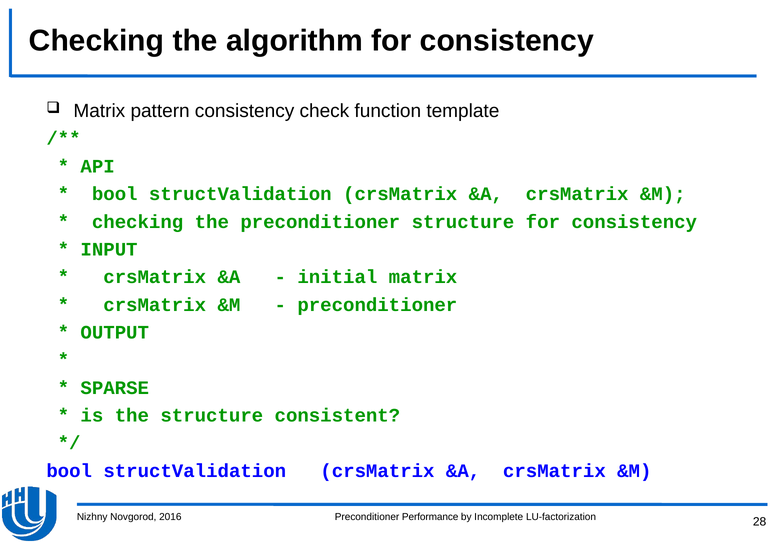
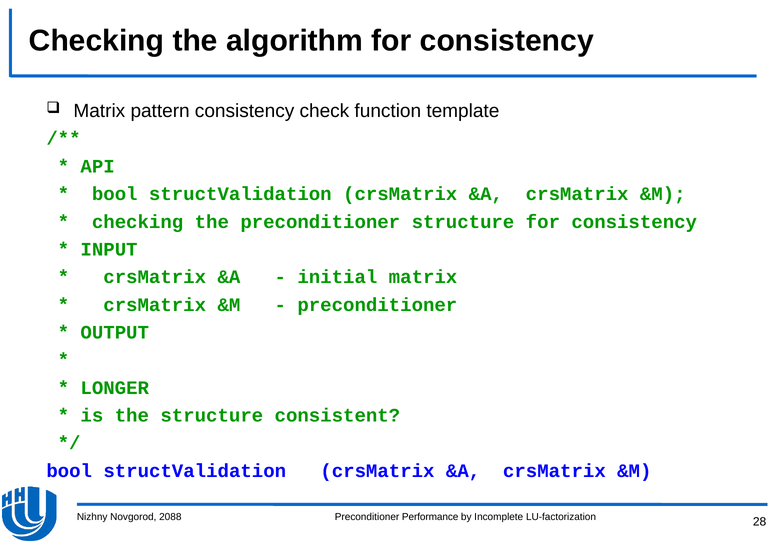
SPARSE: SPARSE -> LONGER
2016: 2016 -> 2088
